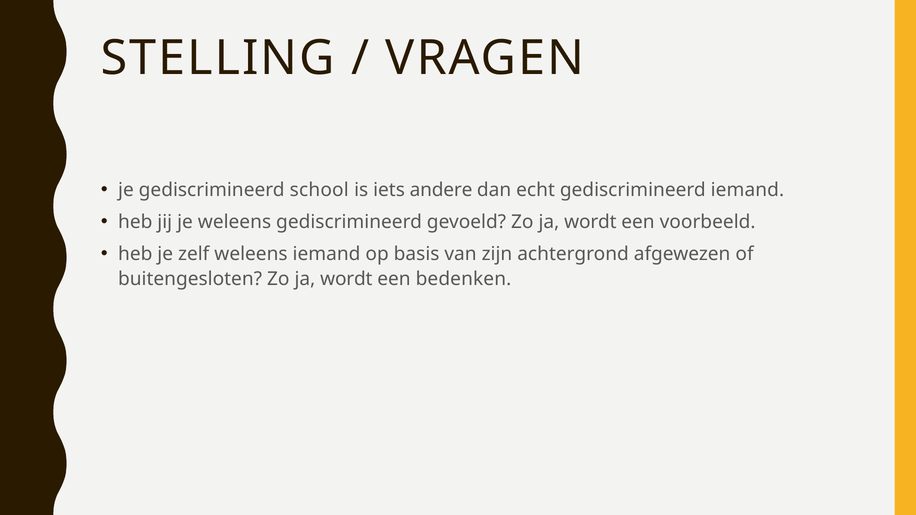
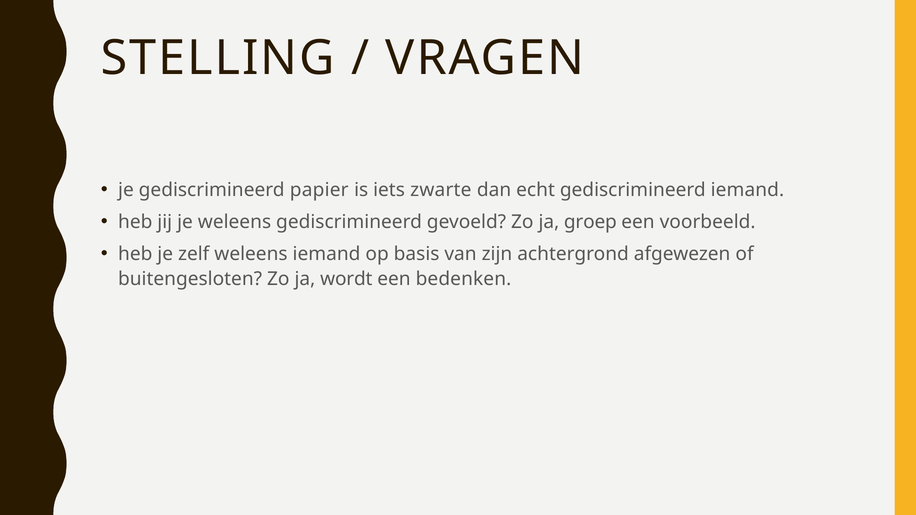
school: school -> papier
andere: andere -> zwarte
gevoeld Zo ja wordt: wordt -> groep
